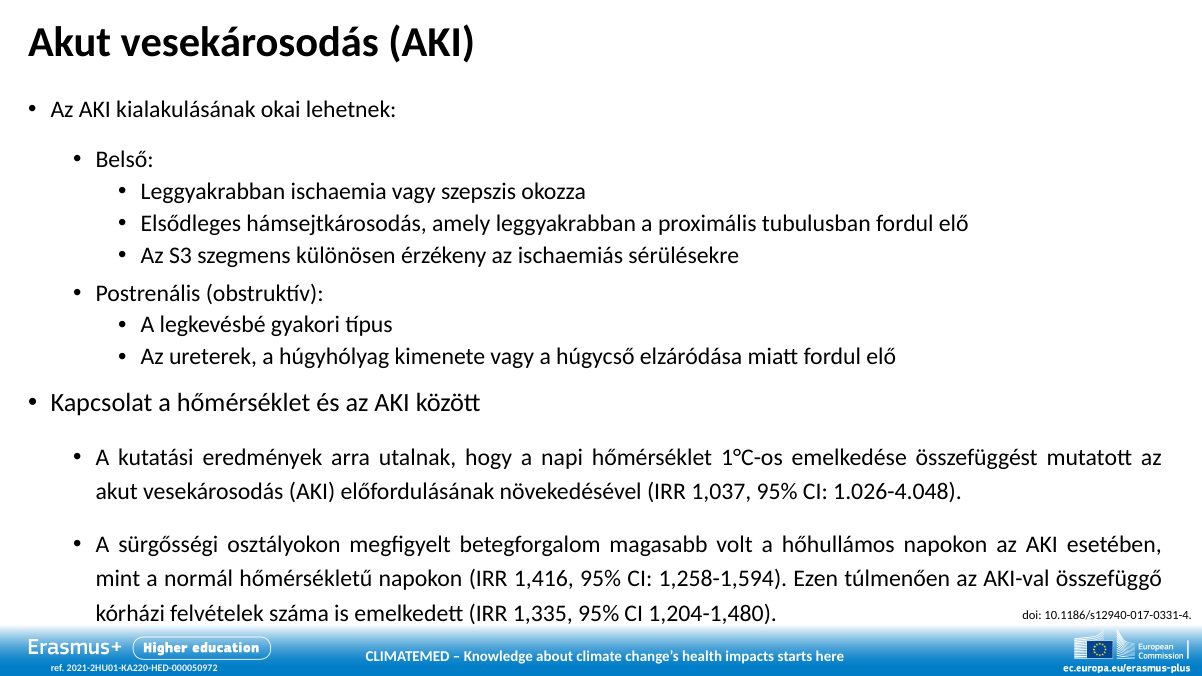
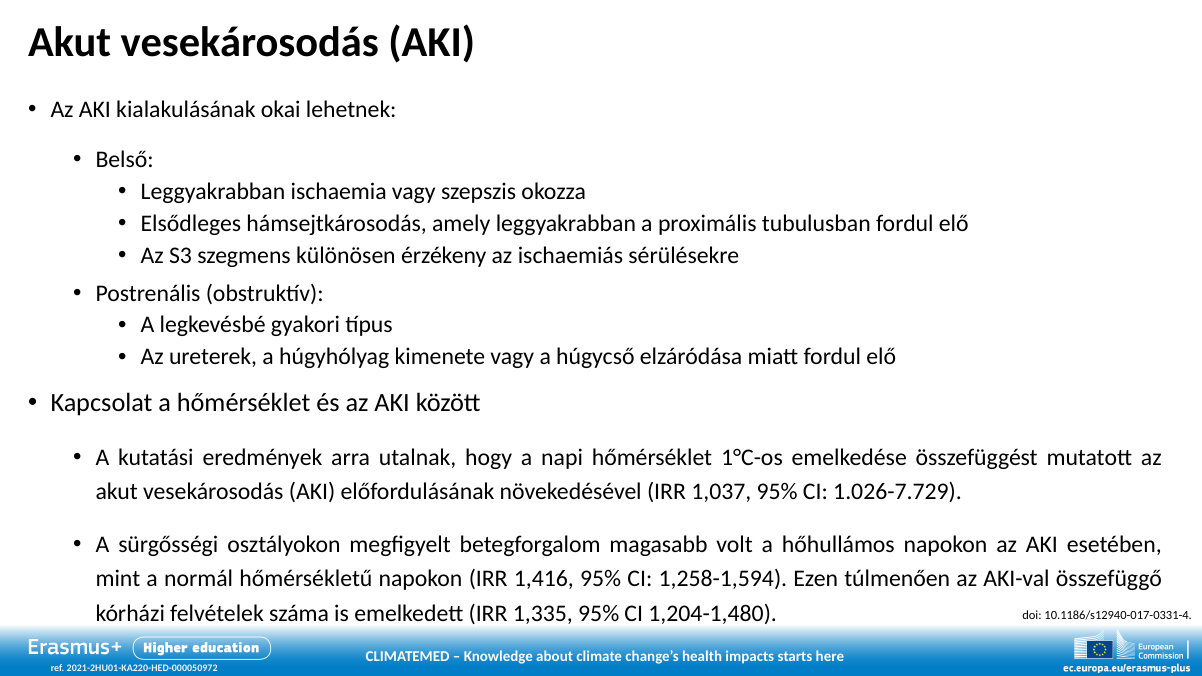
1.026-4.048: 1.026-4.048 -> 1.026-7.729
